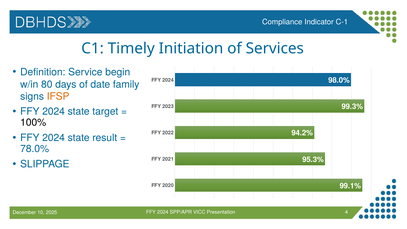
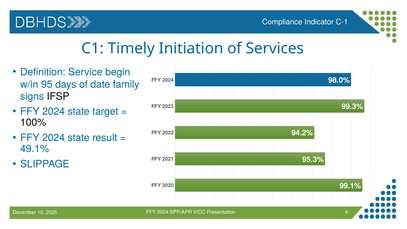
80: 80 -> 95
IFSP colour: orange -> black
78.0%: 78.0% -> 49.1%
